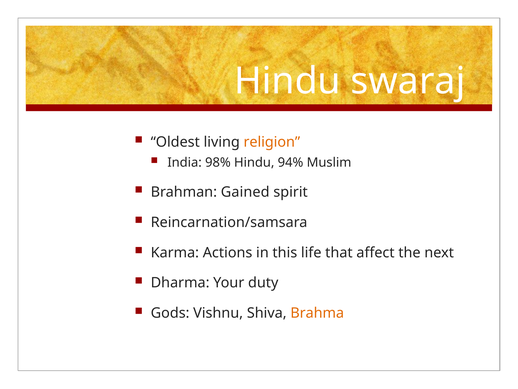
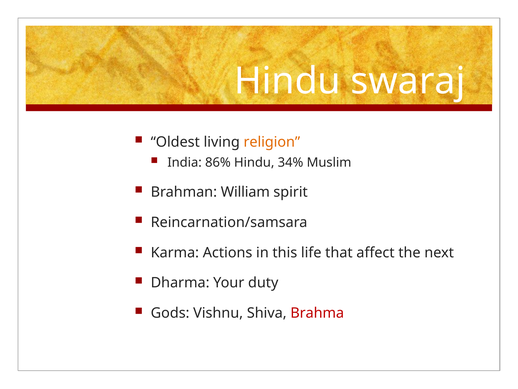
98%: 98% -> 86%
94%: 94% -> 34%
Gained: Gained -> William
Brahma colour: orange -> red
